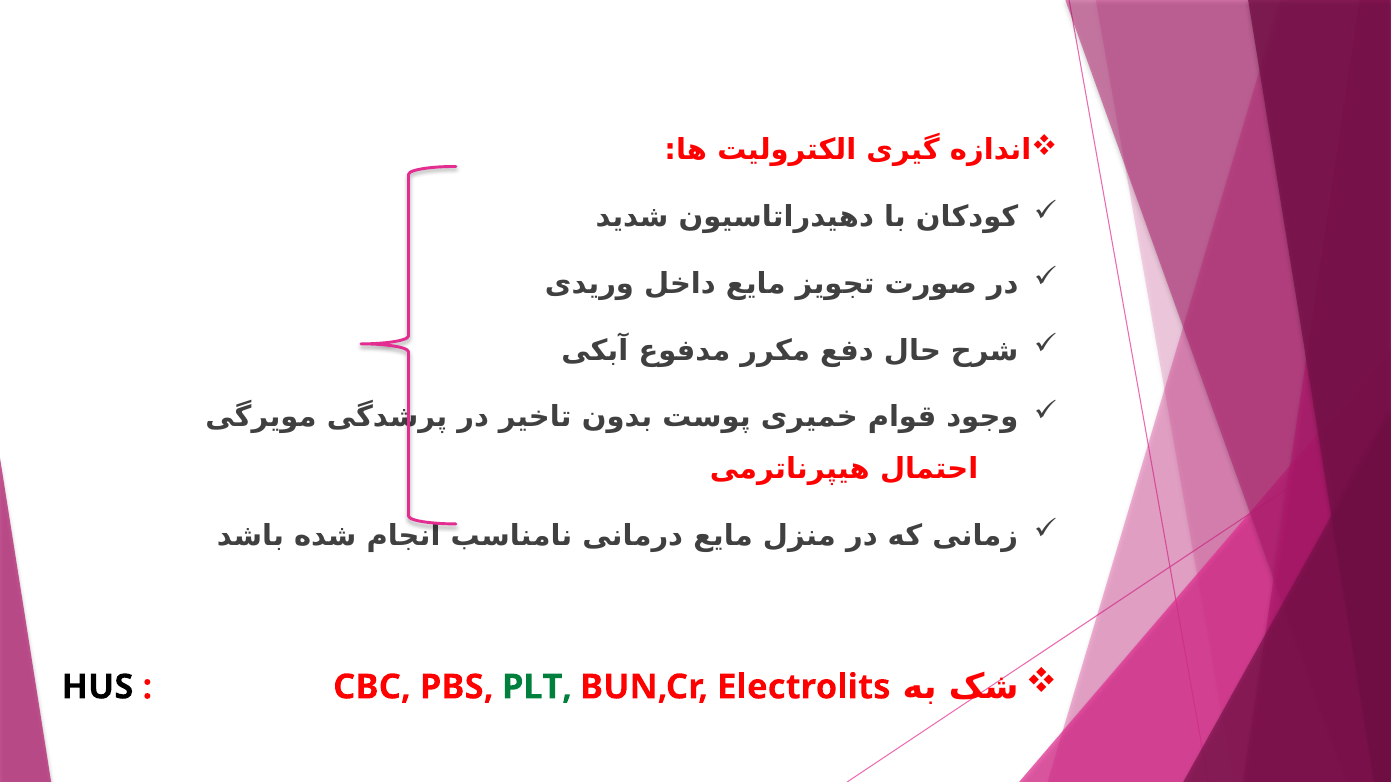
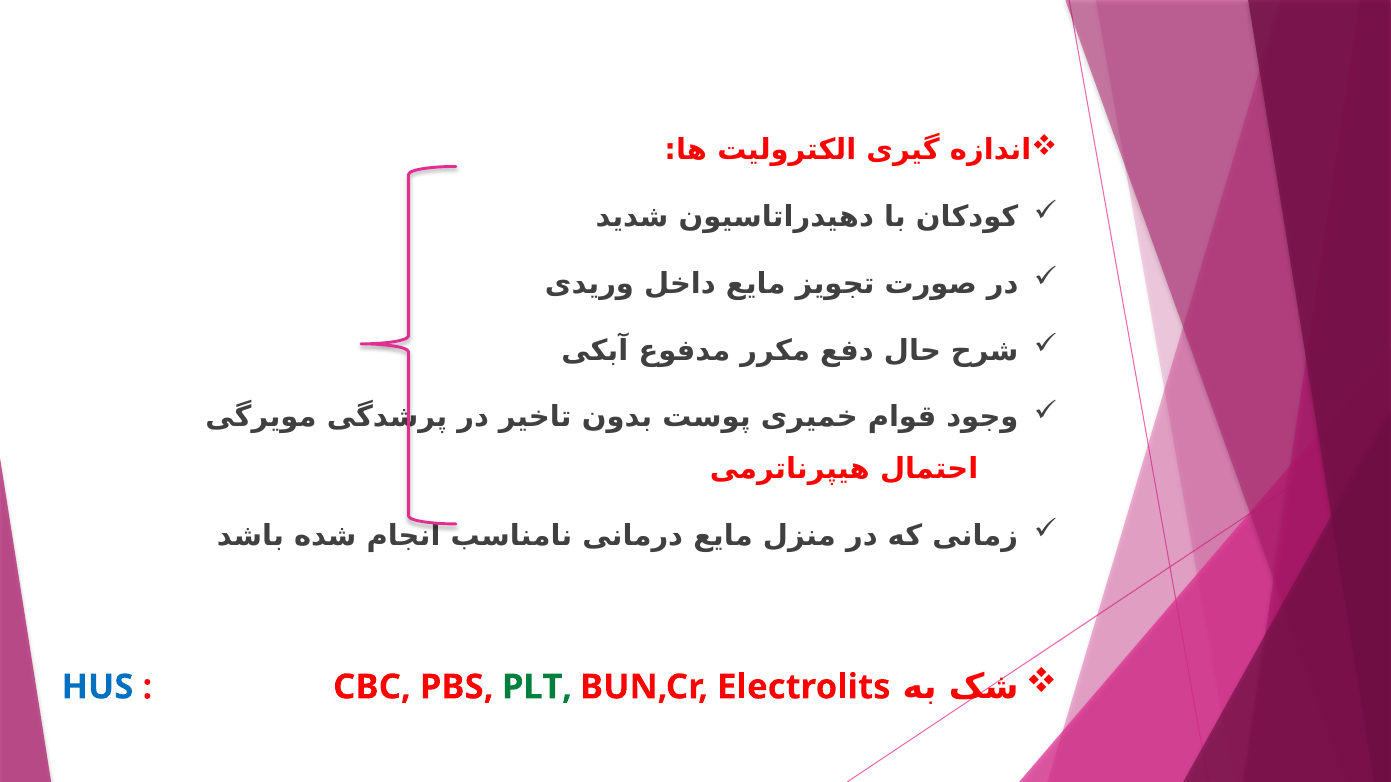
HUS colour: black -> blue
